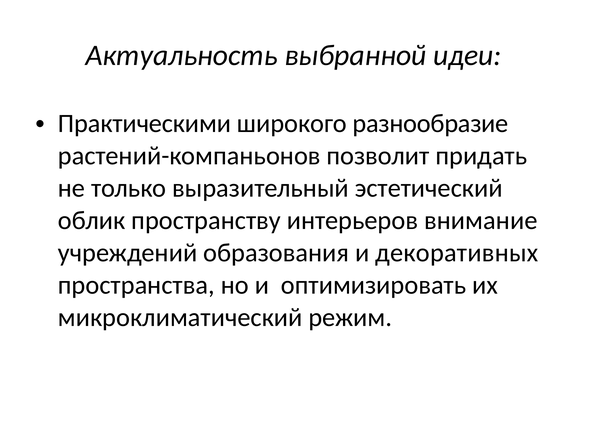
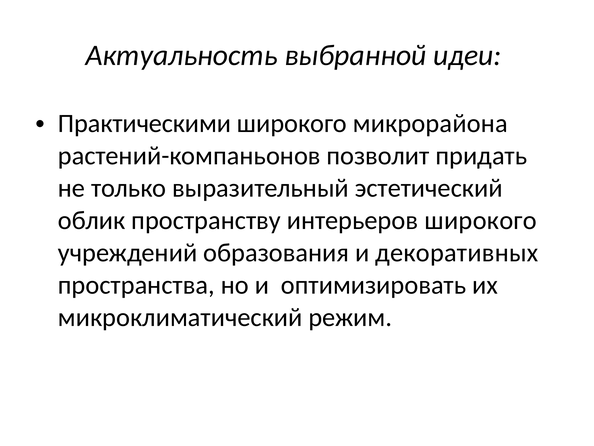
разнообразие: разнообразие -> микрорайона
интерьеров внимание: внимание -> широкого
